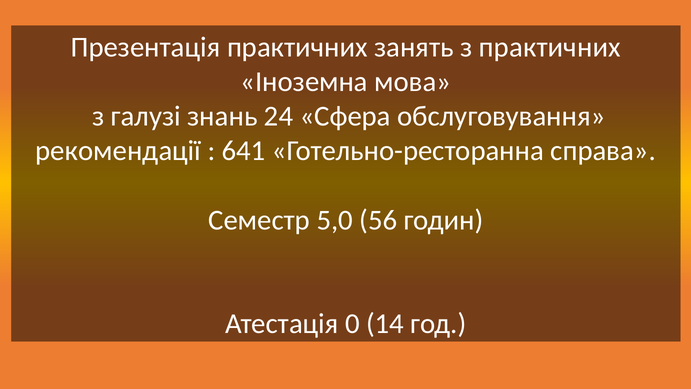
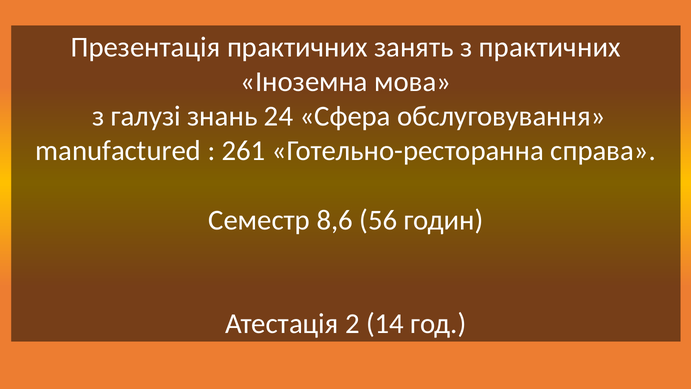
рекомендації: рекомендації -> manufactured
641: 641 -> 261
5,0: 5,0 -> 8,6
0: 0 -> 2
